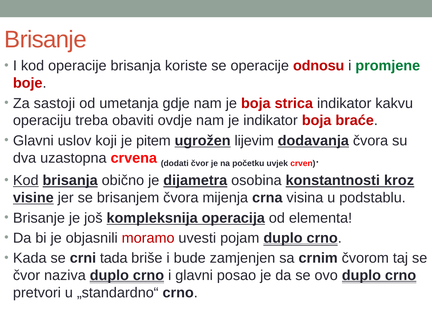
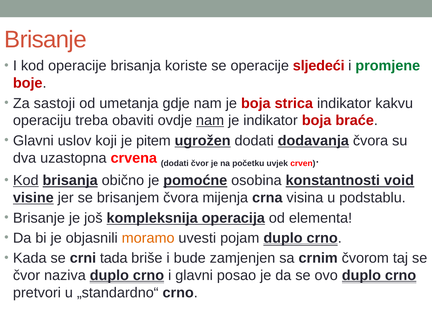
odnosu: odnosu -> sljedeći
nam at (210, 121) underline: none -> present
ugrožen lijevim: lijevim -> dodati
dijametra: dijametra -> pomoćne
kroz: kroz -> void
moramo colour: red -> orange
